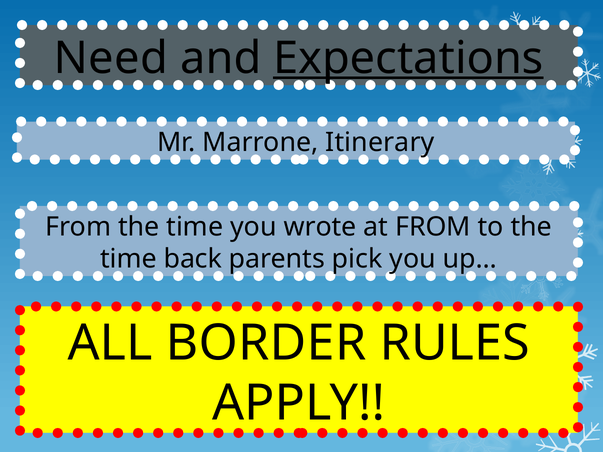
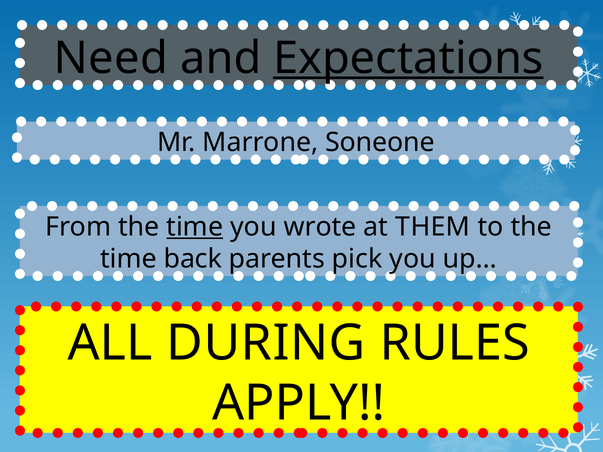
Itinerary: Itinerary -> Soneone
time at (195, 227) underline: none -> present
at FROM: FROM -> THEM
BORDER: BORDER -> DURING
